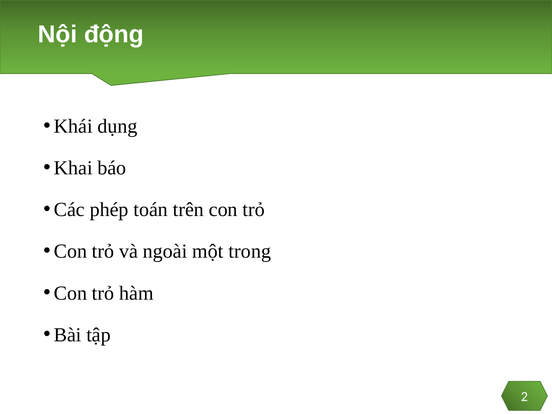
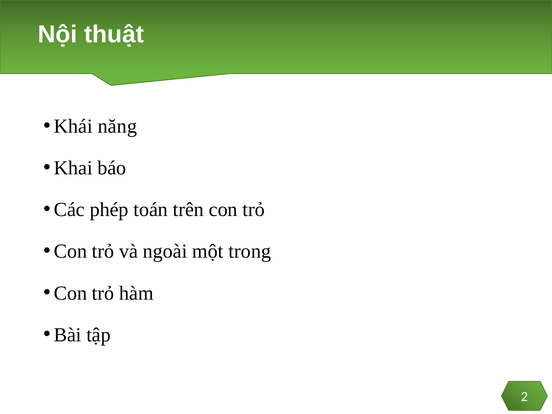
động: động -> thuật
dụng: dụng -> năng
